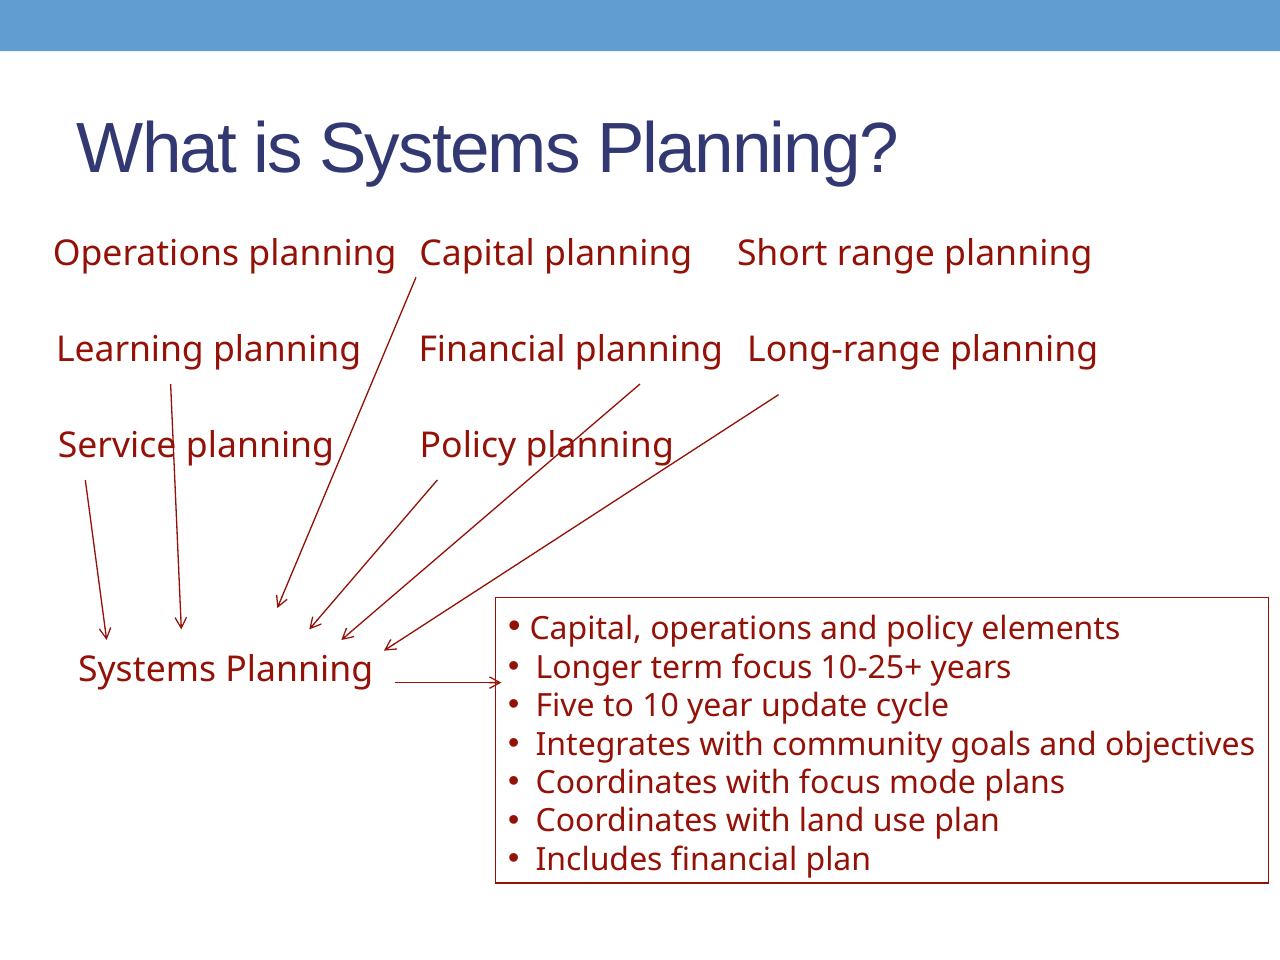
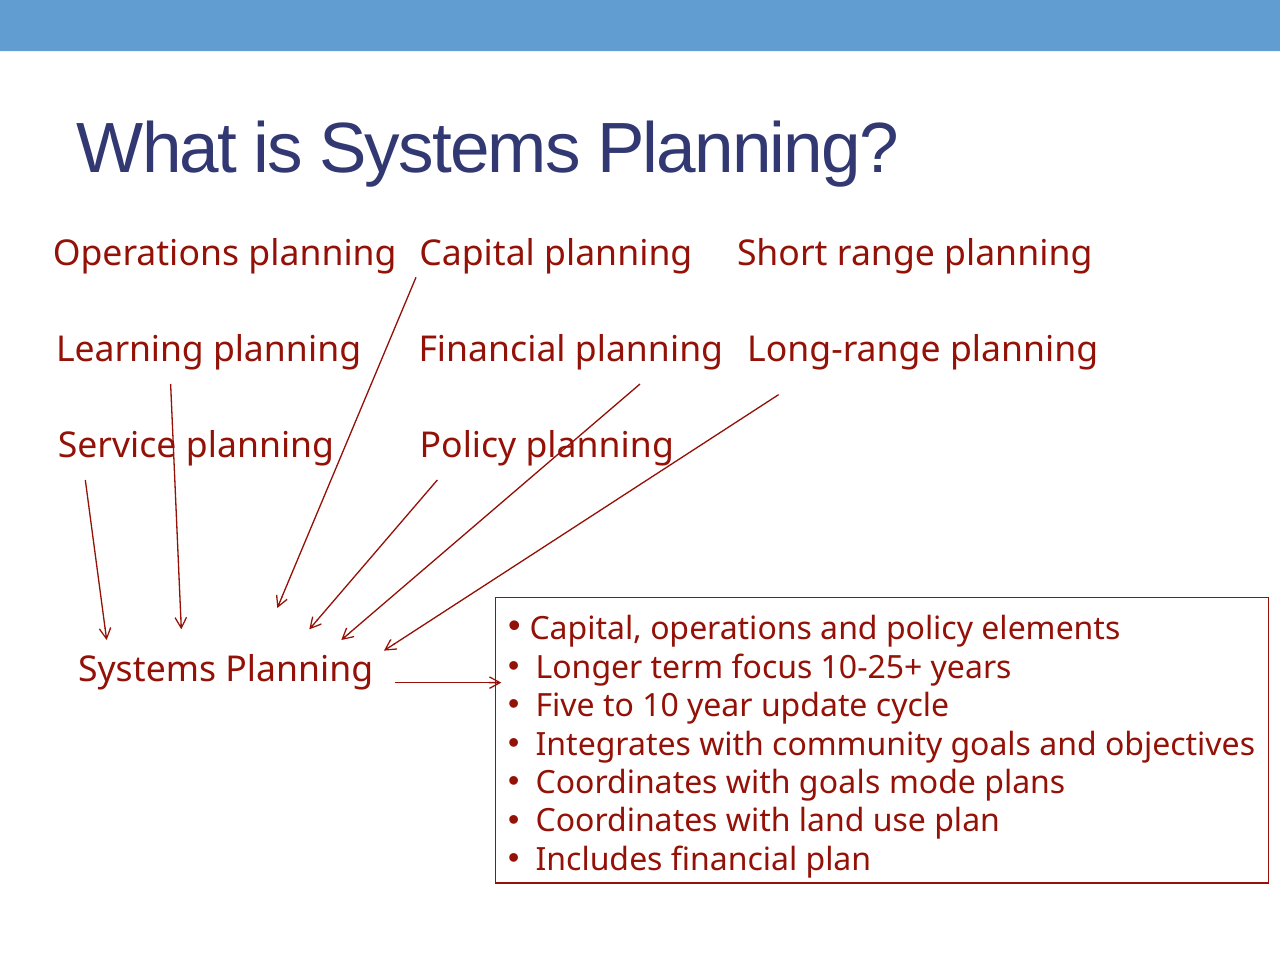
with focus: focus -> goals
